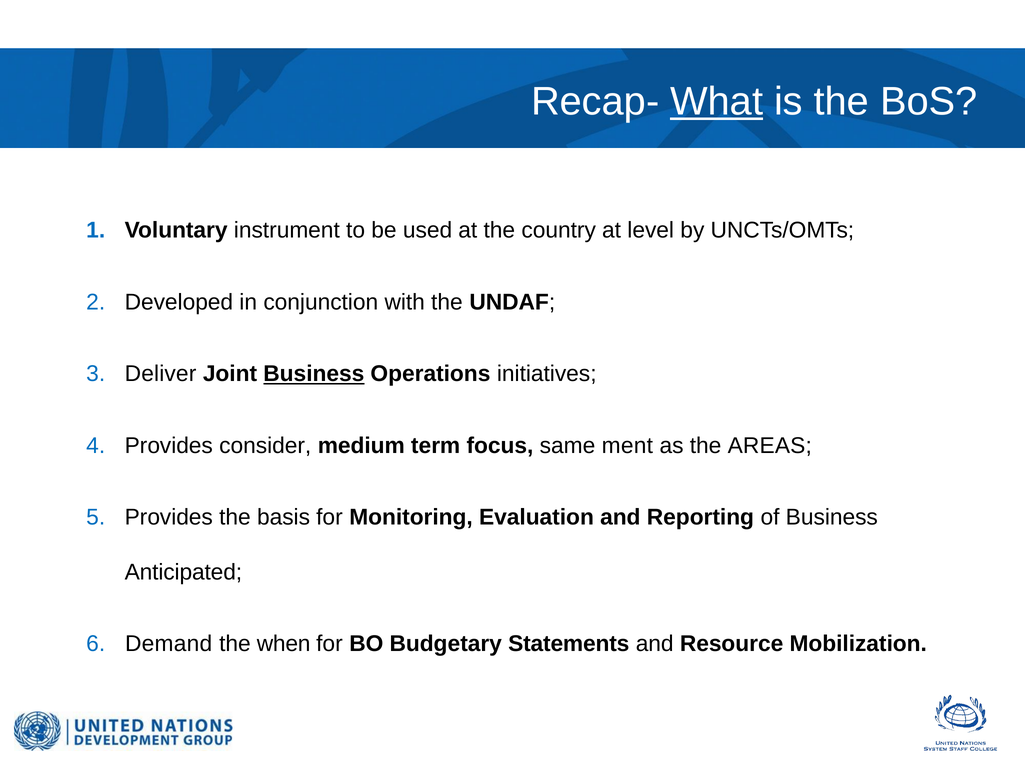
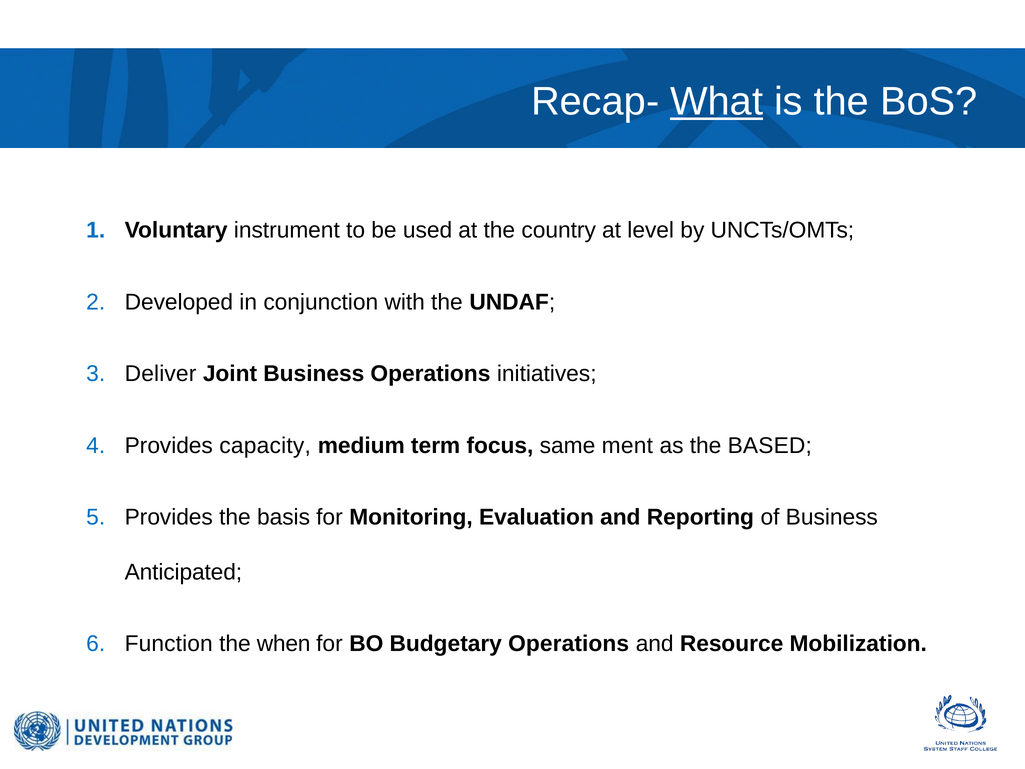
Business at (314, 374) underline: present -> none
consider: consider -> capacity
AREAS: AREAS -> BASED
Demand: Demand -> Function
Budgetary Statements: Statements -> Operations
